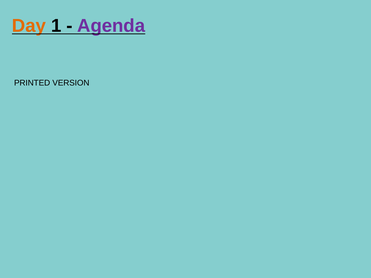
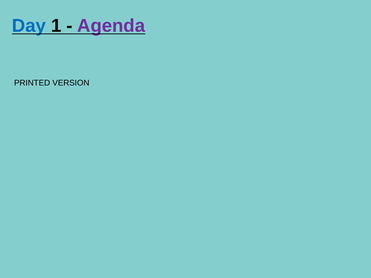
Day colour: orange -> blue
